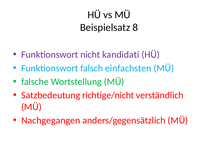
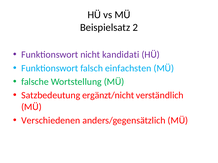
8: 8 -> 2
richtige/nicht: richtige/nicht -> ergänzt/nicht
Nachgegangen: Nachgegangen -> Verschiedenen
